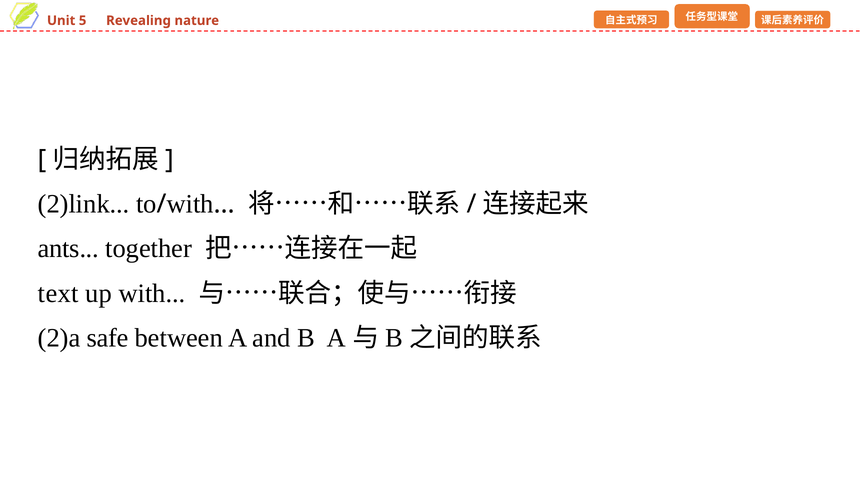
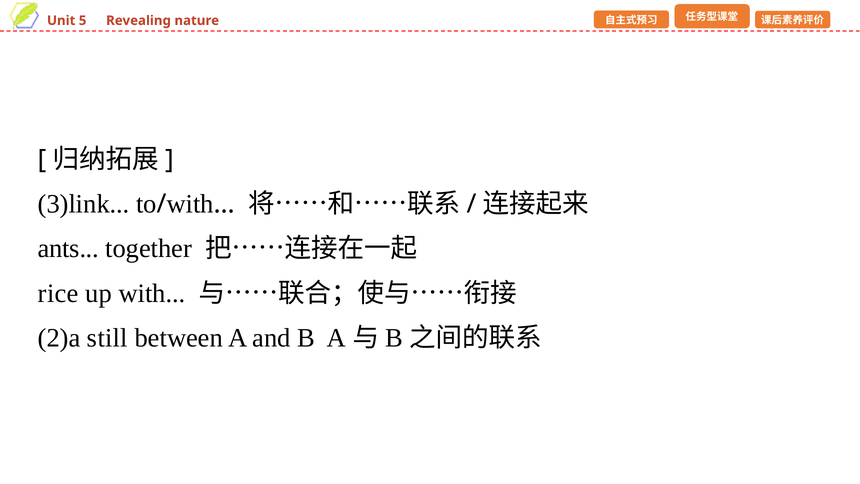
2)link: 2)link -> 3)link
text: text -> rice
safe: safe -> still
